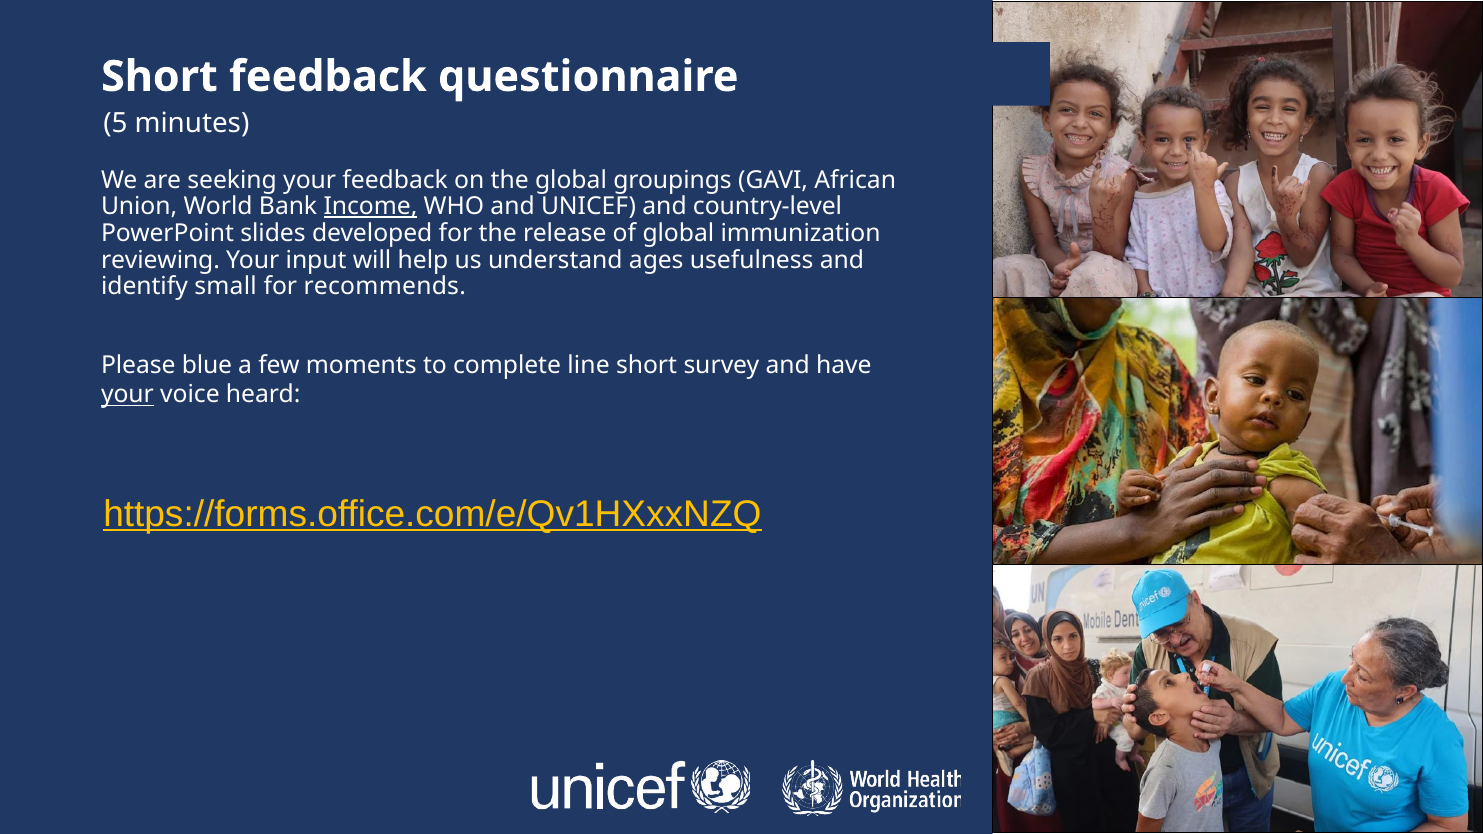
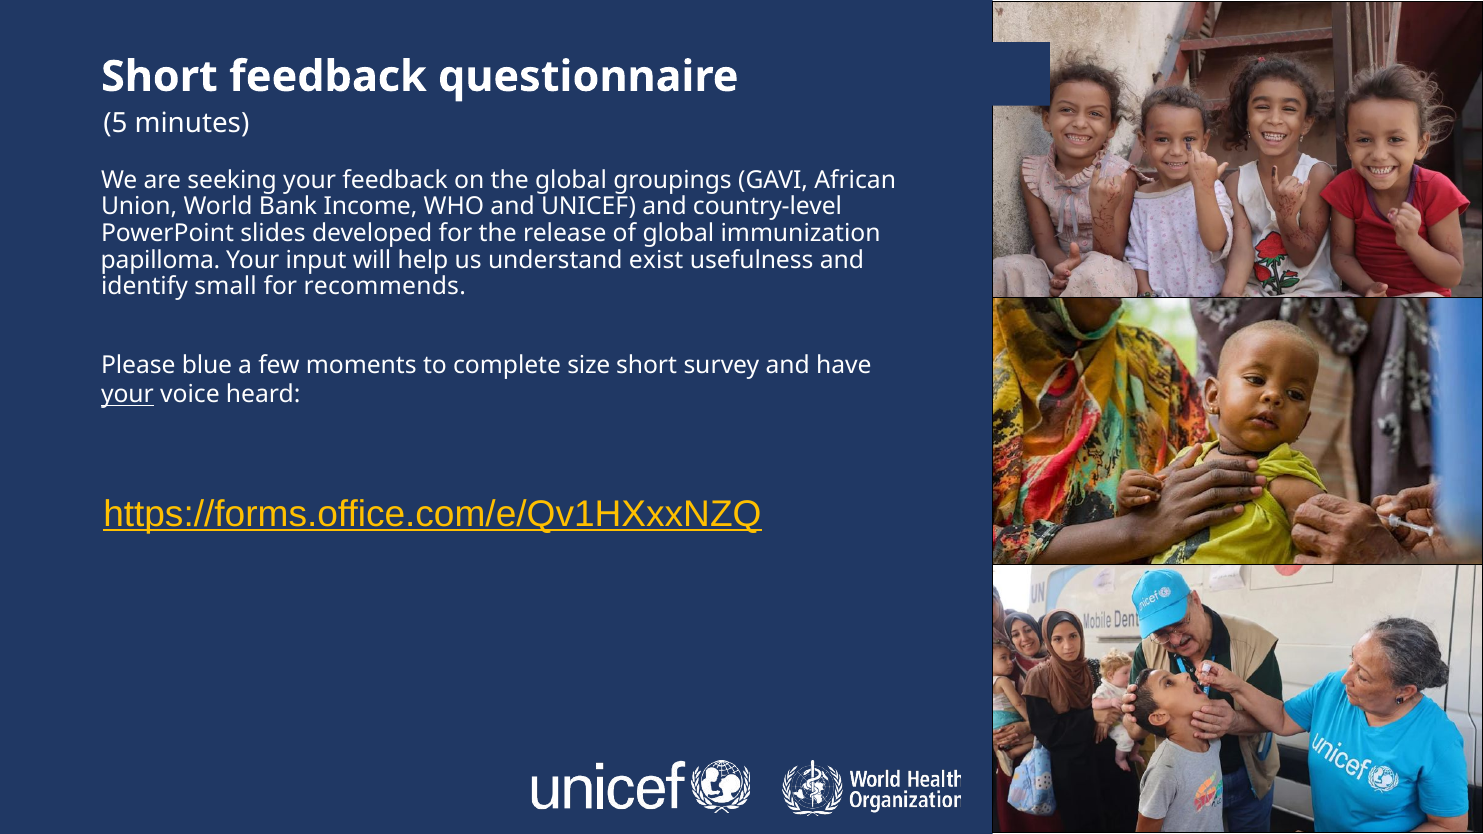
Income underline: present -> none
reviewing: reviewing -> papilloma
ages: ages -> exist
line: line -> size
